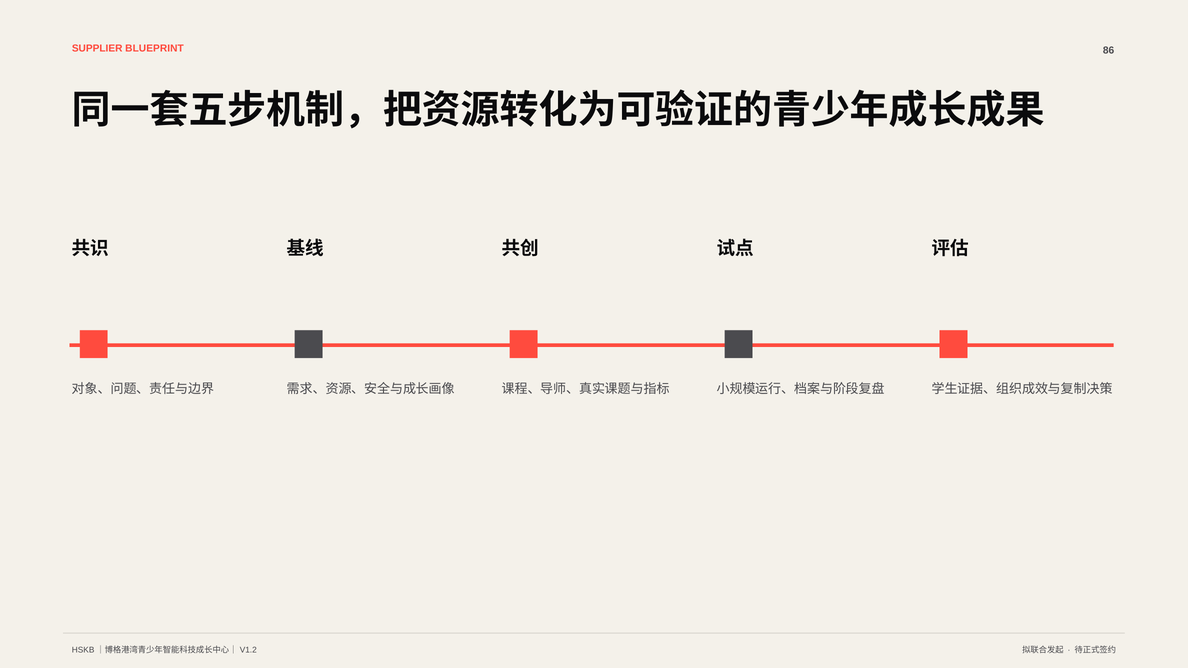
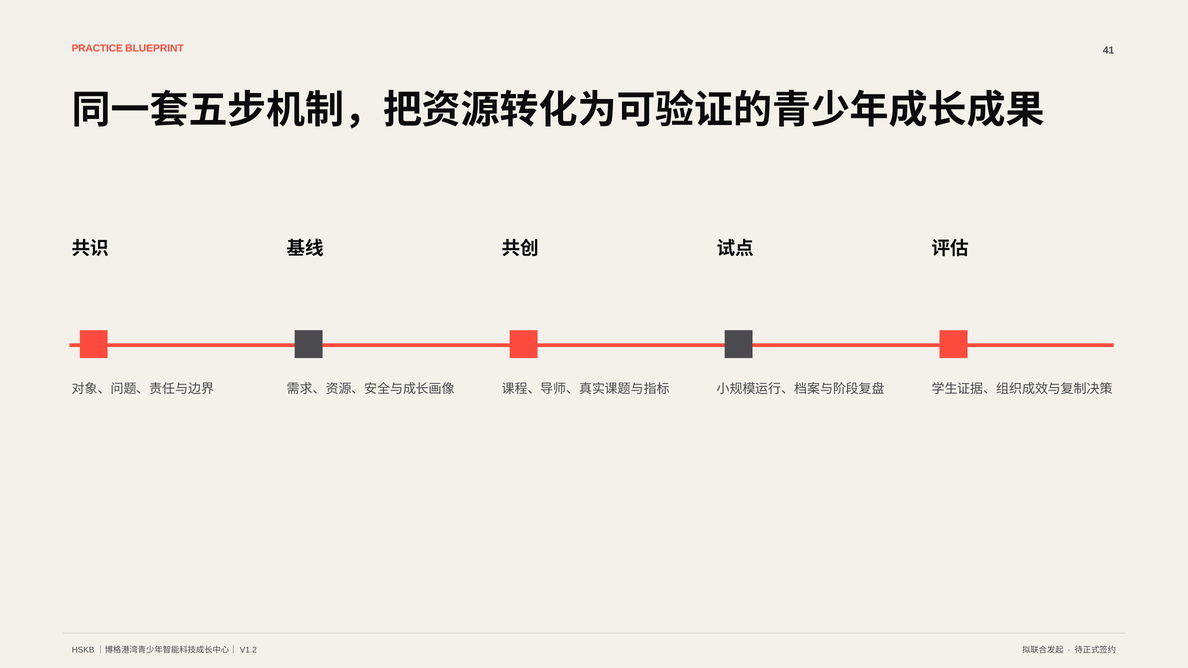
SUPPLIER: SUPPLIER -> PRACTICE
86: 86 -> 41
